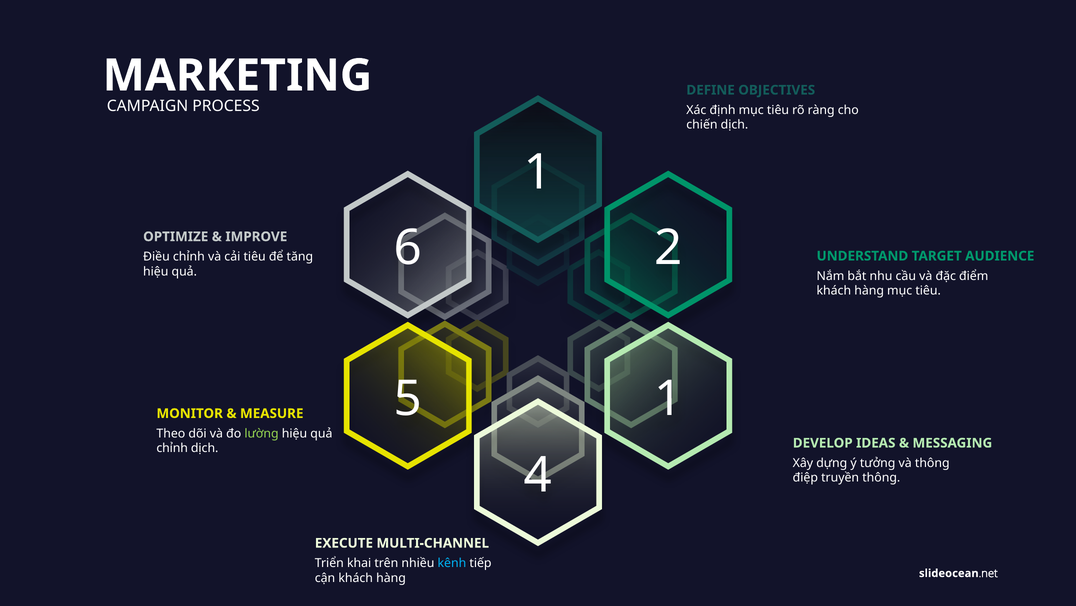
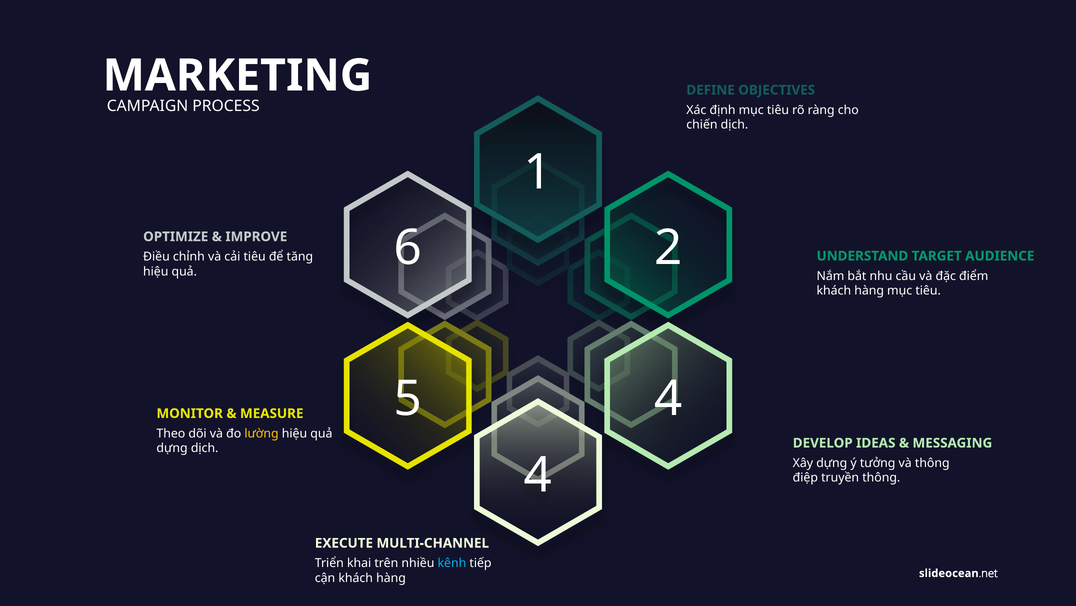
5 1: 1 -> 4
lường colour: light green -> yellow
chỉnh at (172, 448): chỉnh -> dựng
